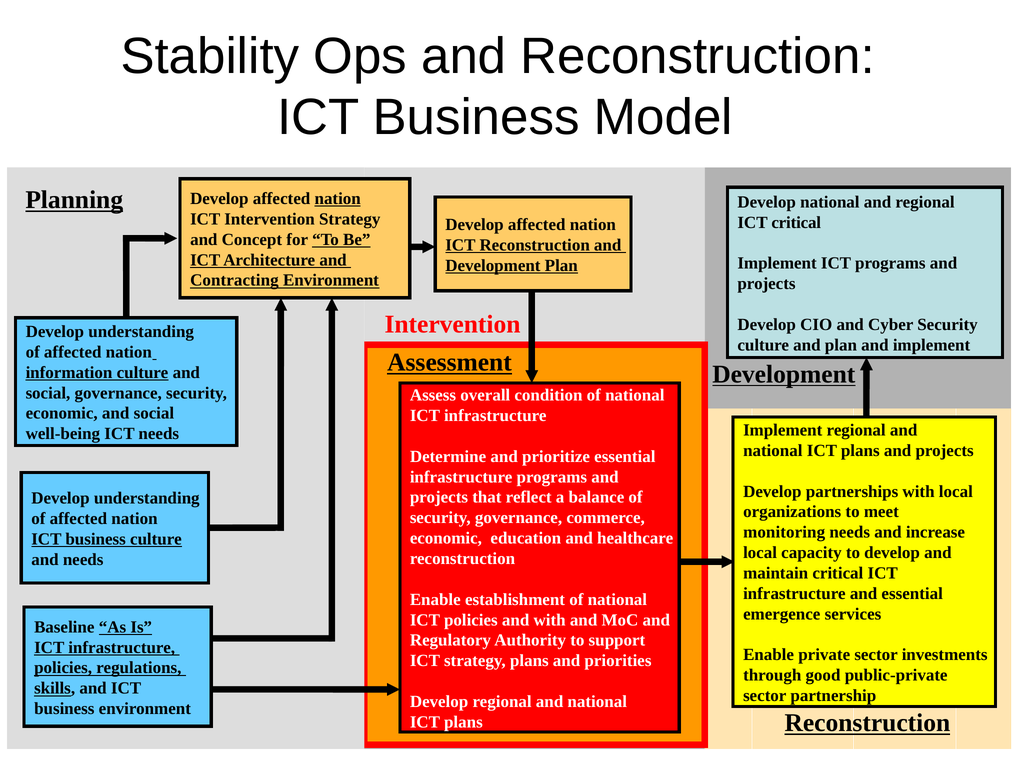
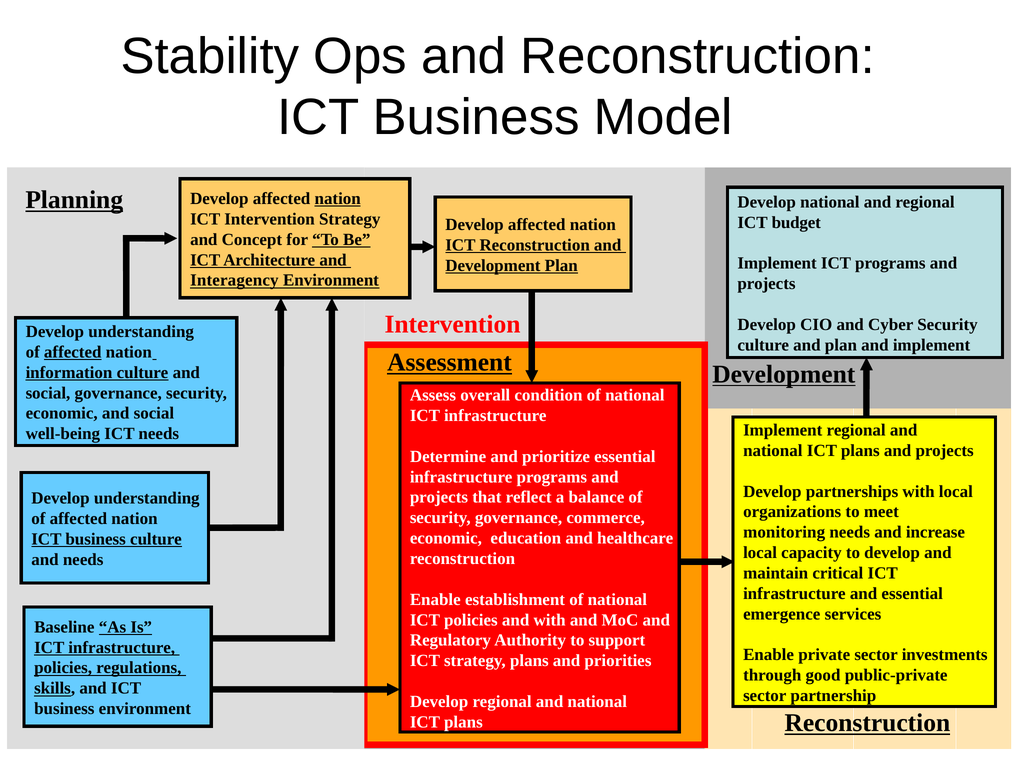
ICT critical: critical -> budget
Contracting: Contracting -> Interagency
affected at (73, 352) underline: none -> present
